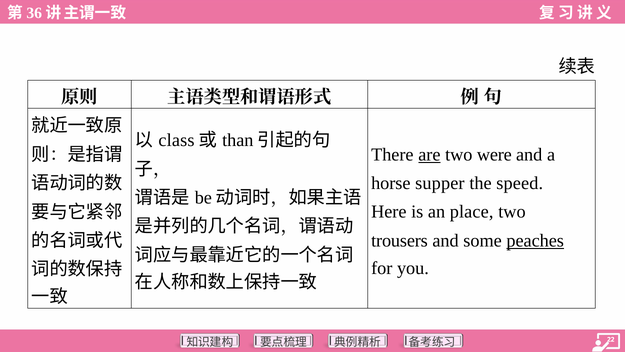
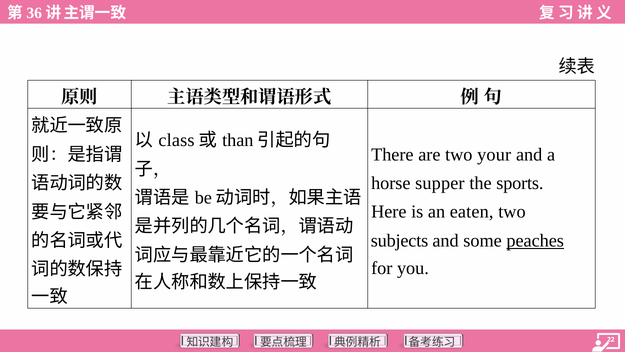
are underline: present -> none
were: were -> your
speed: speed -> sports
place: place -> eaten
trousers: trousers -> subjects
